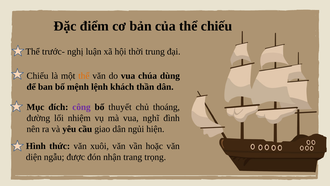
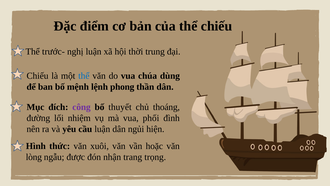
thể at (84, 76) colour: orange -> blue
khách: khách -> phong
nghĩ: nghĩ -> phối
cầu giao: giao -> luận
diện: diện -> lòng
